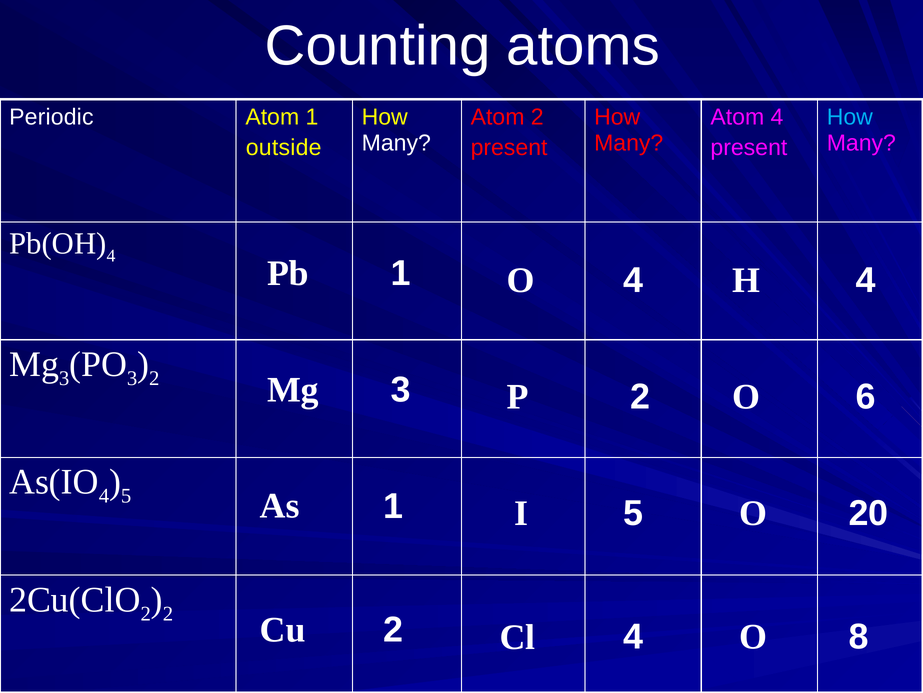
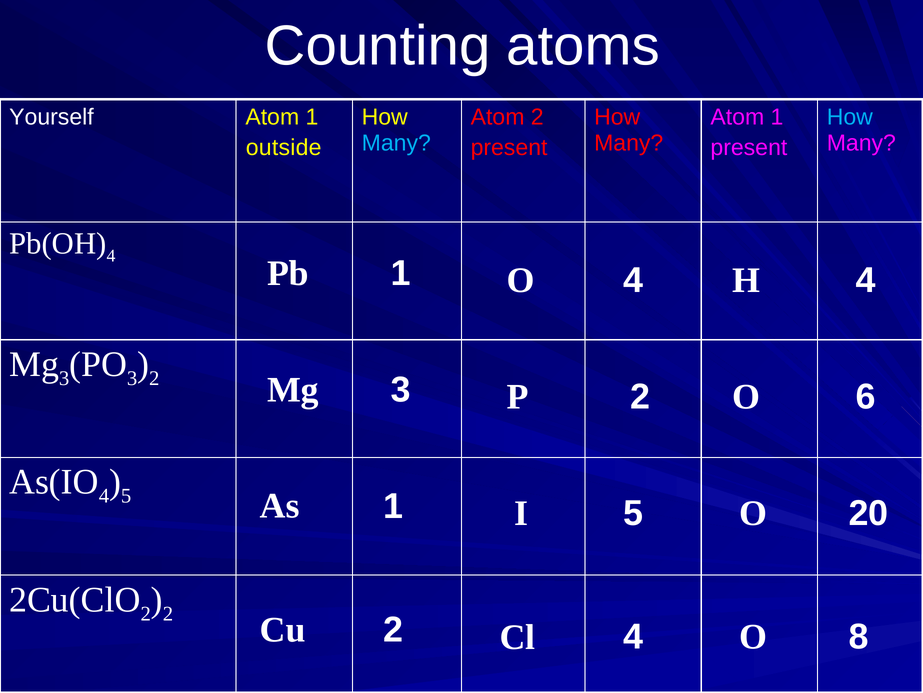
Periodic: Periodic -> Yourself
4 at (777, 117): 4 -> 1
Many at (396, 143) colour: white -> light blue
